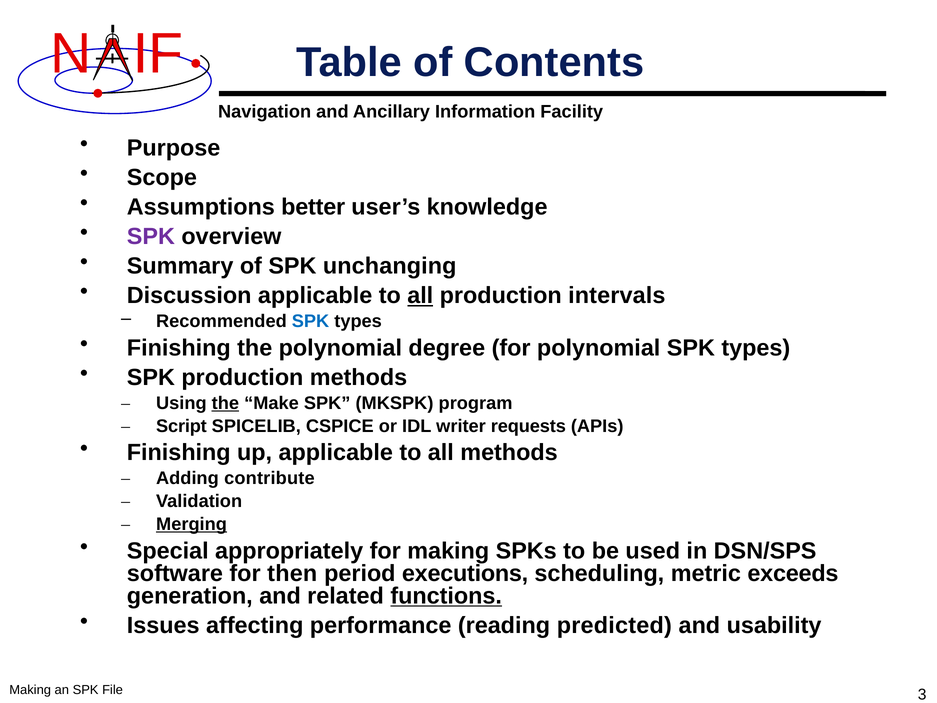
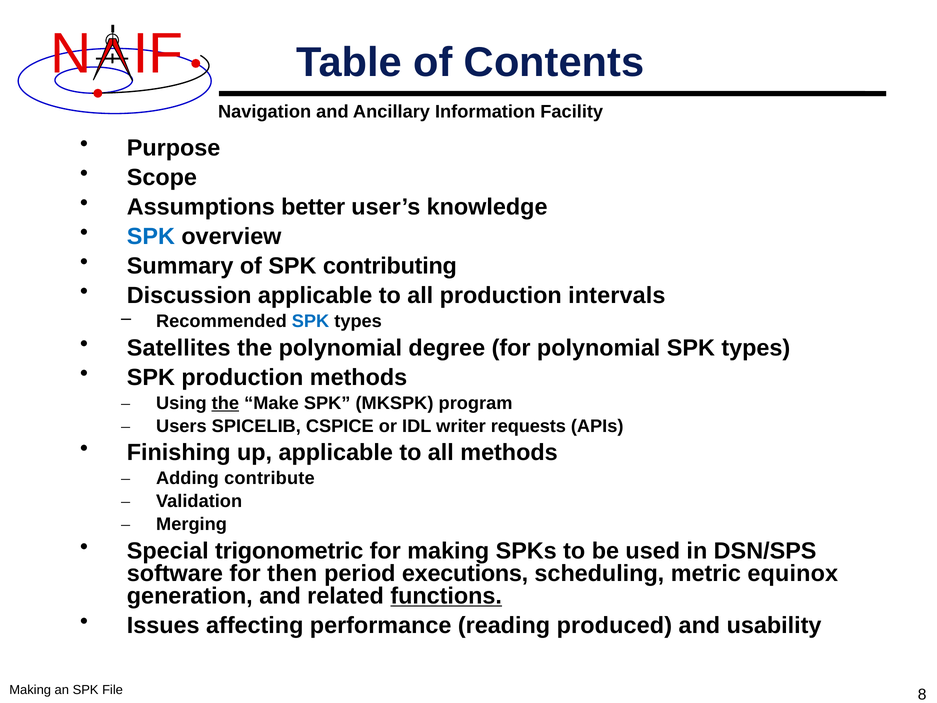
SPK at (151, 237) colour: purple -> blue
unchanging: unchanging -> contributing
all at (420, 296) underline: present -> none
Finishing at (179, 348): Finishing -> Satellites
Script: Script -> Users
Merging underline: present -> none
appropriately: appropriately -> trigonometric
exceeds: exceeds -> equinox
predicted: predicted -> produced
3: 3 -> 8
